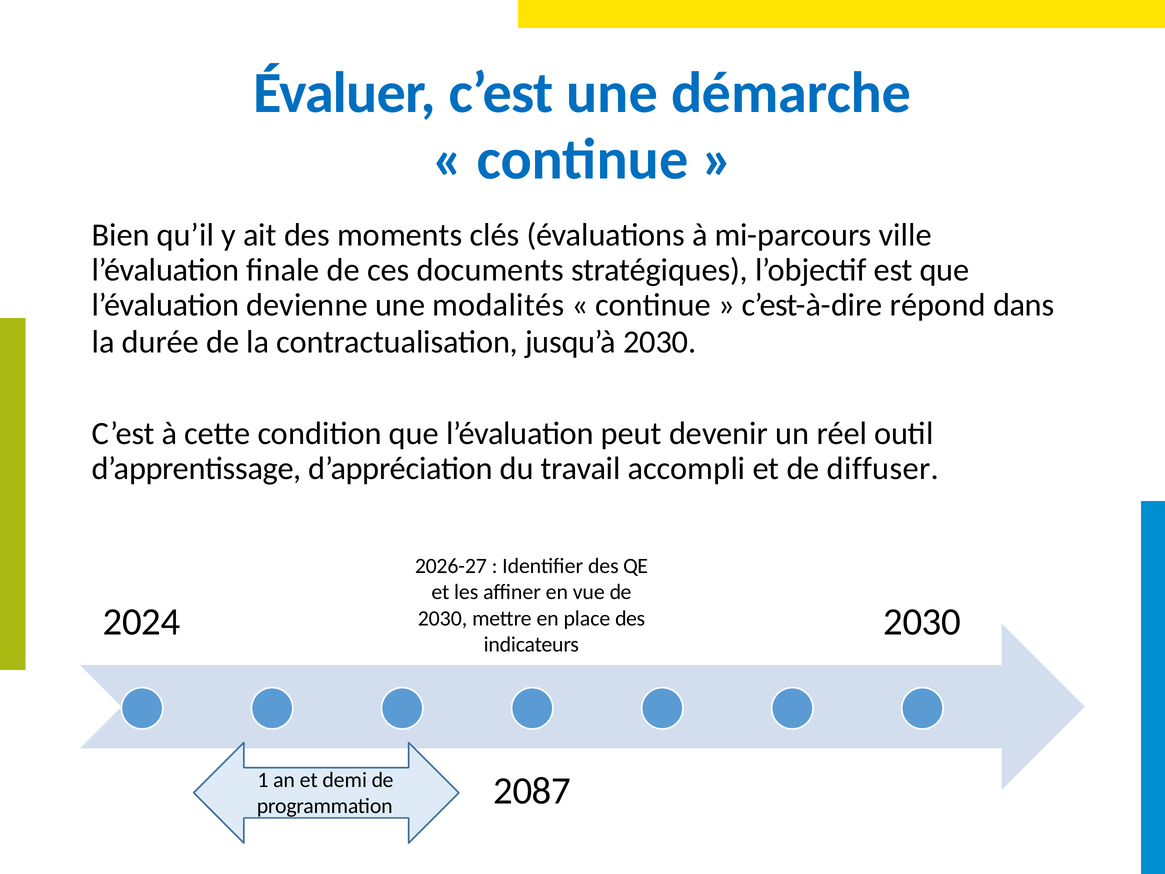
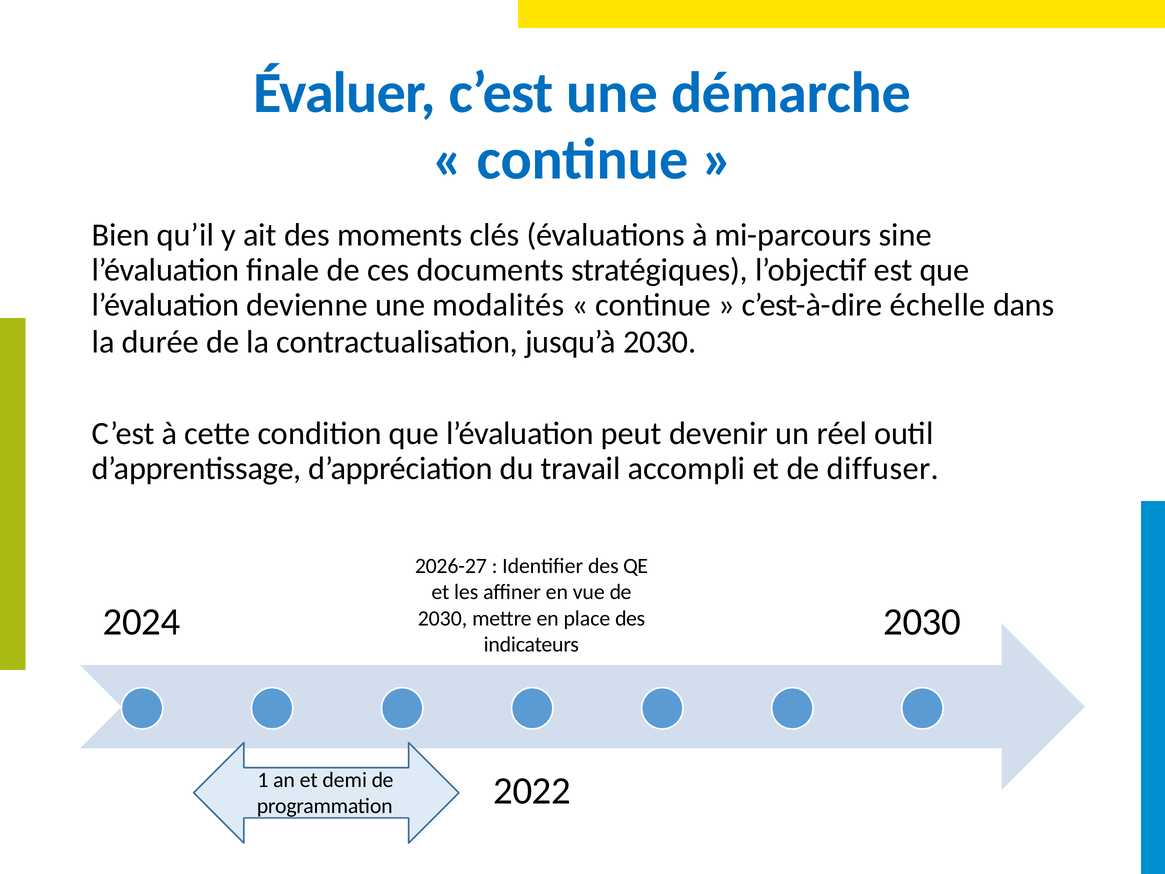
ville: ville -> sine
répond: répond -> échelle
2087: 2087 -> 2022
